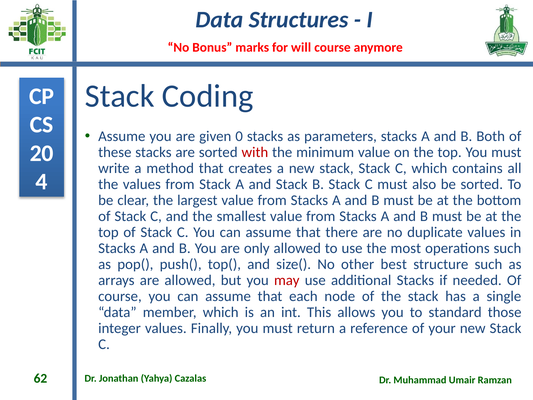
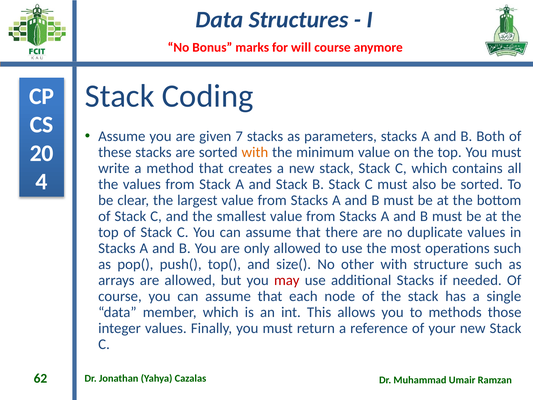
0: 0 -> 7
with at (255, 152) colour: red -> orange
other best: best -> with
standard: standard -> methods
